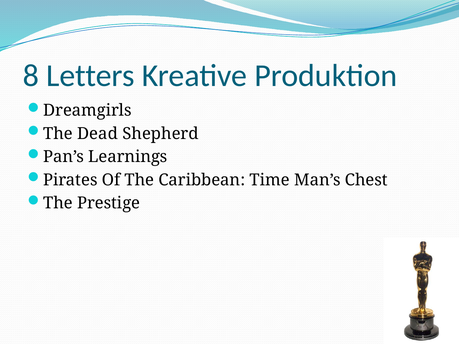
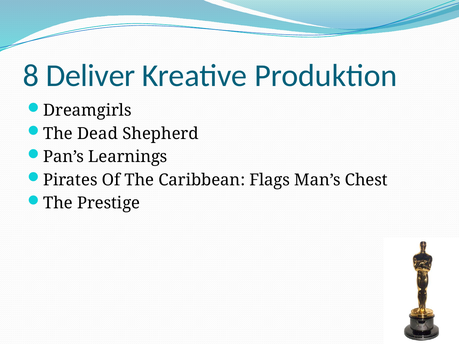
Letters: Letters -> Deliver
Time: Time -> Flags
